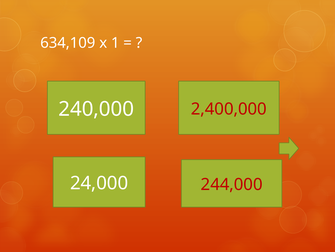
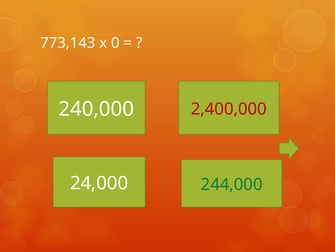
634,109: 634,109 -> 773,143
1: 1 -> 0
244,000 colour: red -> green
